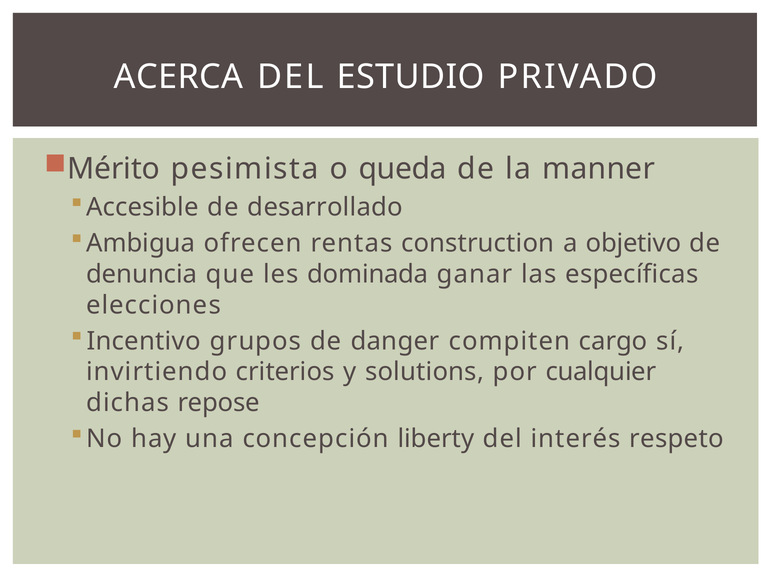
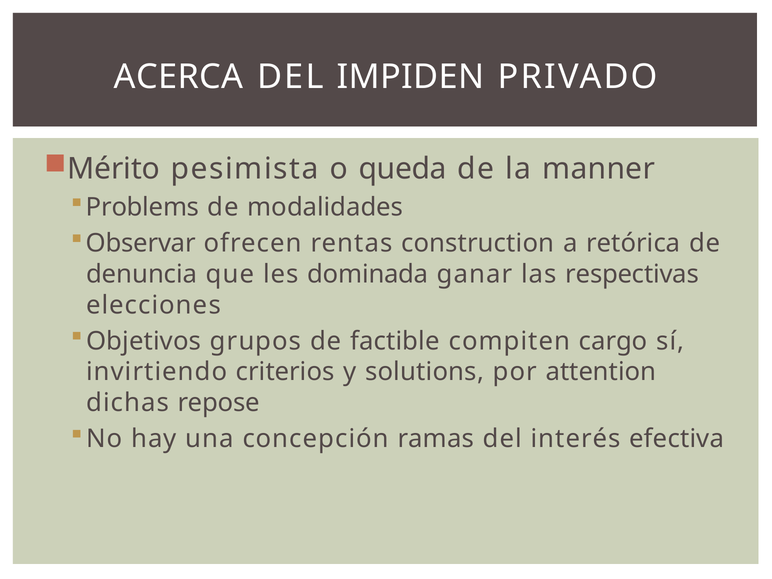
ESTUDIO: ESTUDIO -> IMPIDEN
Accesible: Accesible -> Problems
desarrollado: desarrollado -> modalidades
Ambigua: Ambigua -> Observar
objetivo: objetivo -> retórica
específicas: específicas -> respectivas
Incentivo: Incentivo -> Objetivos
danger: danger -> factible
cualquier: cualquier -> attention
liberty: liberty -> ramas
respeto: respeto -> efectiva
